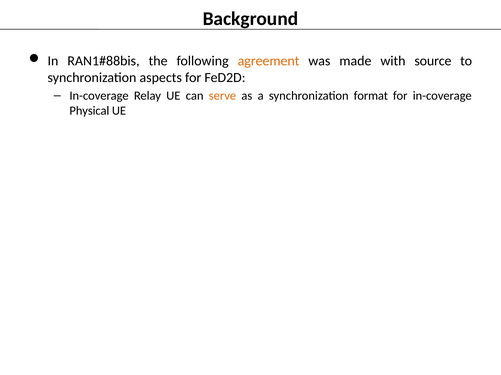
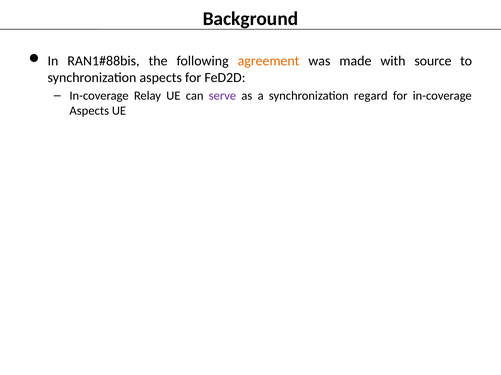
serve colour: orange -> purple
format: format -> regard
Physical at (89, 111): Physical -> Aspects
